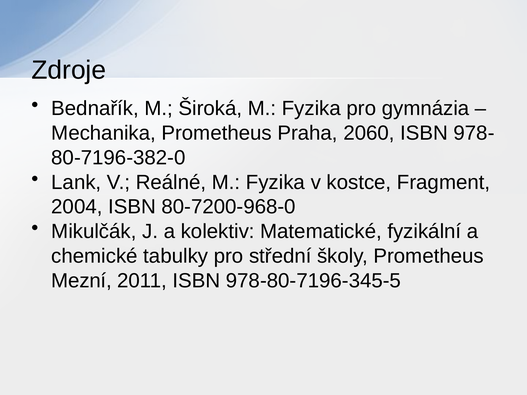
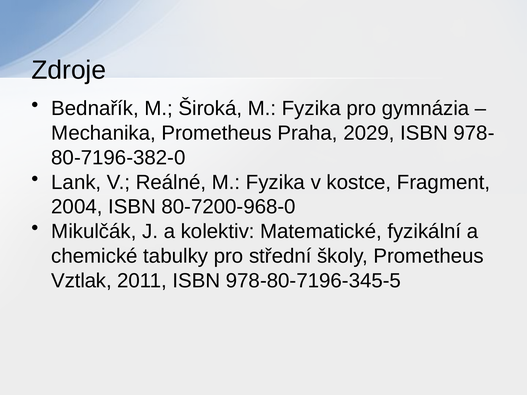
2060: 2060 -> 2029
Mezní: Mezní -> Vztlak
